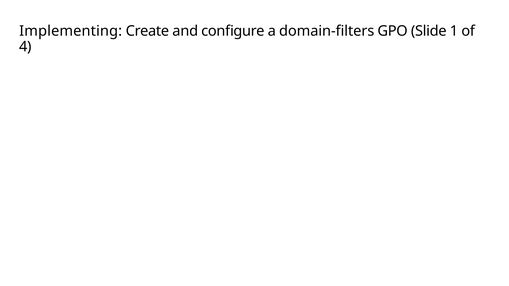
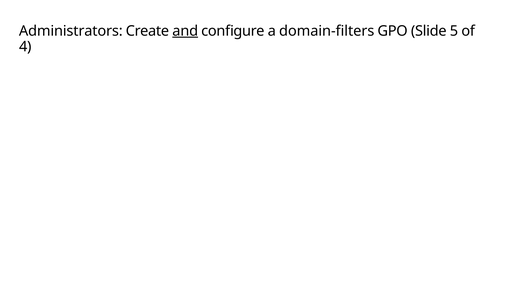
Implementing: Implementing -> Administrators
and underline: none -> present
1: 1 -> 5
